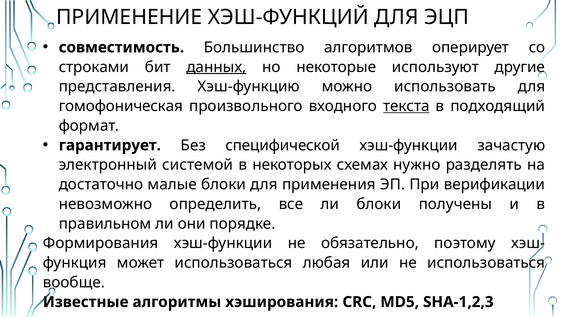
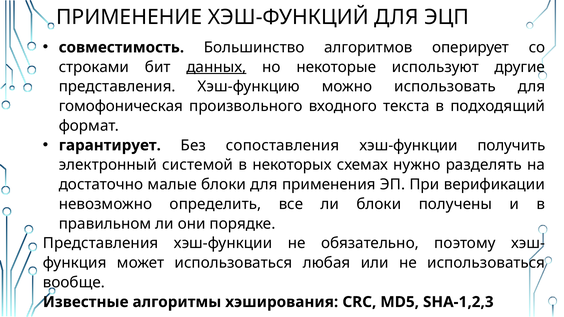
текста underline: present -> none
специфической: специфической -> сопоставления
зачастую: зачастую -> получить
Формирования at (101, 243): Формирования -> Представления
